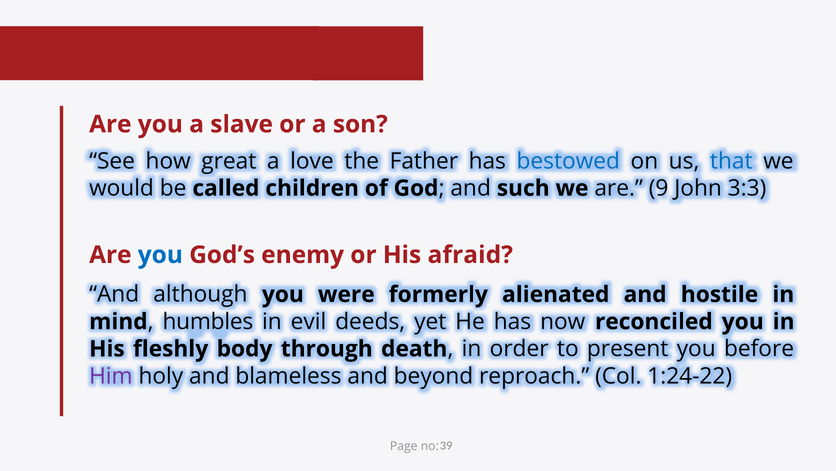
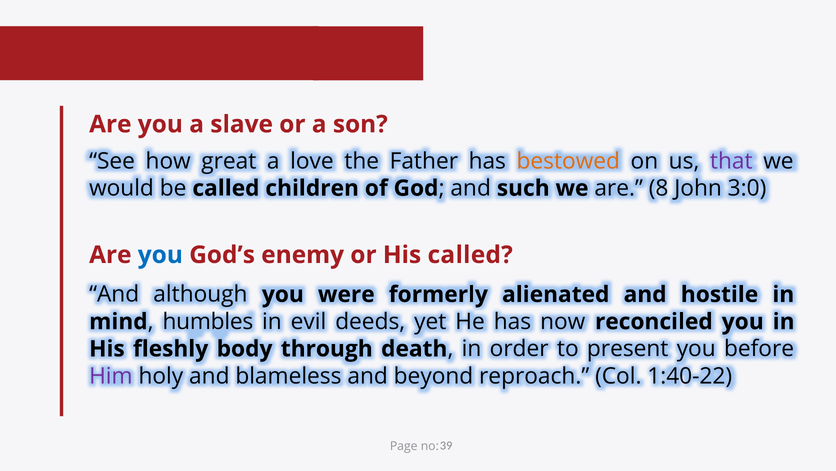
bestowed colour: blue -> orange
that colour: blue -> purple
9: 9 -> 8
3:3: 3:3 -> 3:0
His afraid: afraid -> called
1:24-22: 1:24-22 -> 1:40-22
